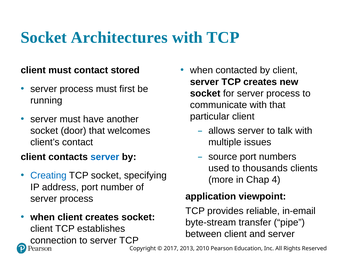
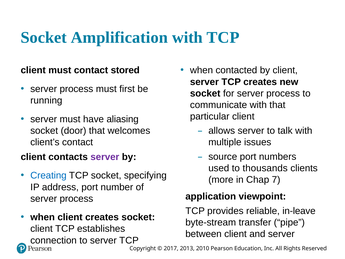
Architectures: Architectures -> Amplification
another: another -> aliasing
server at (105, 157) colour: blue -> purple
4: 4 -> 7
in-email: in-email -> in-leave
